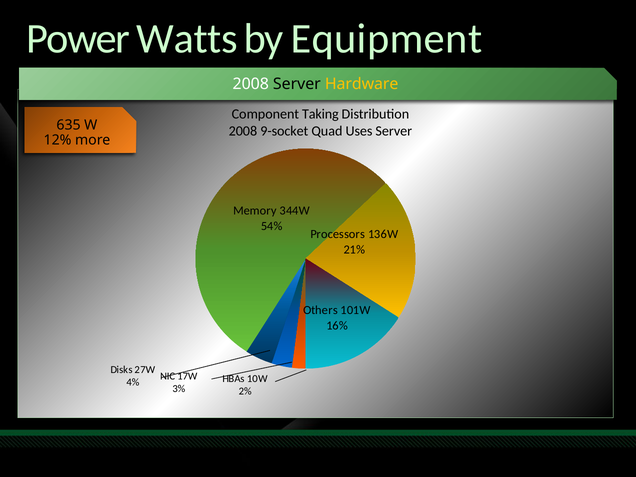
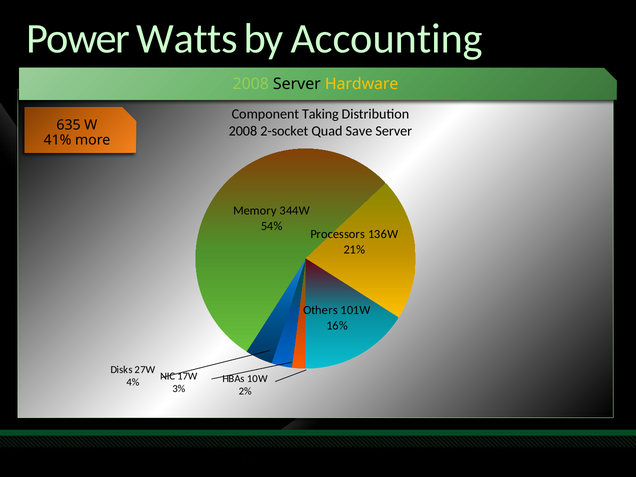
Equipment: Equipment -> Accounting
2008 at (251, 84) colour: white -> light green
9-socket: 9-socket -> 2-socket
Uses: Uses -> Save
12%: 12% -> 41%
